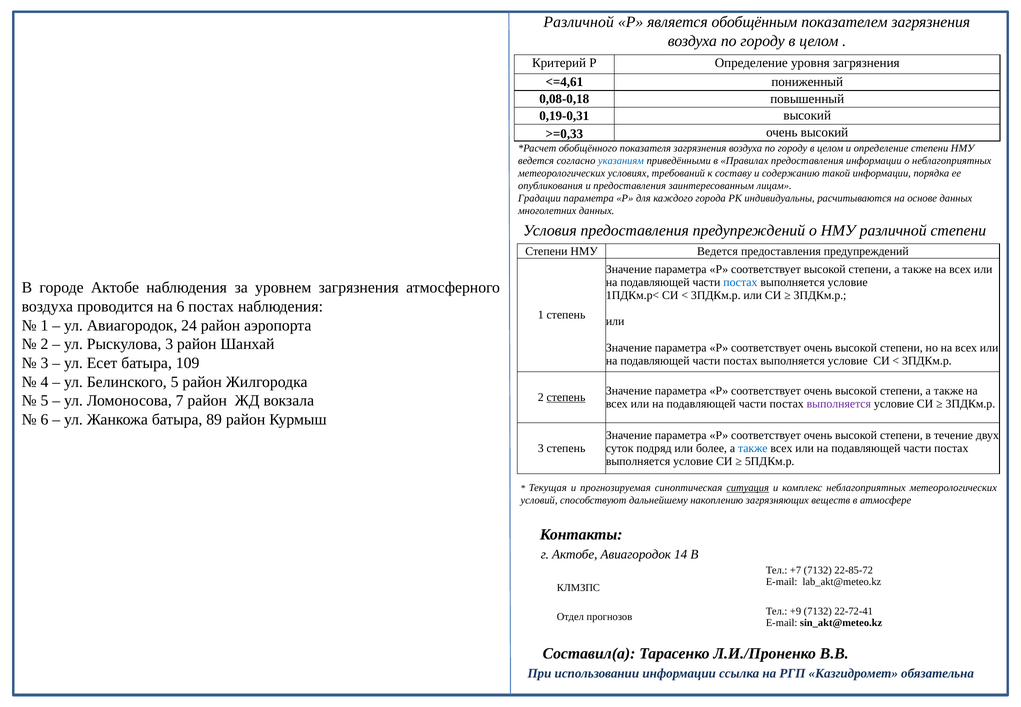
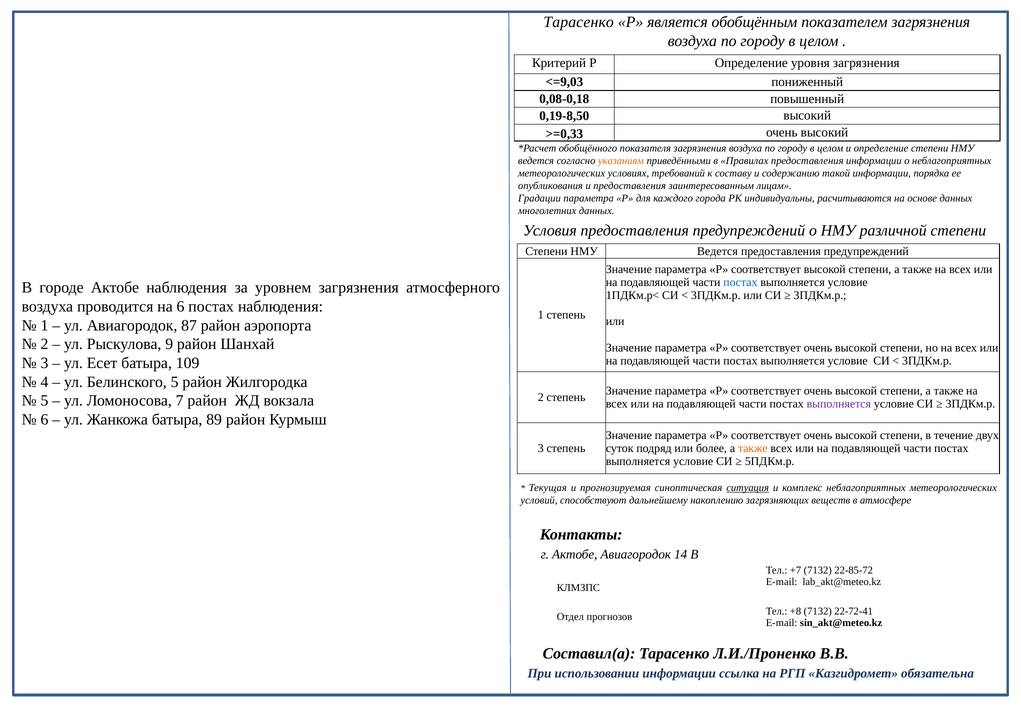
Различной at (579, 22): Различной -> Тарасенко
<=4,61: <=4,61 -> <=9,03
0,19-0,31: 0,19-0,31 -> 0,19-8,50
указаниям colour: blue -> orange
24: 24 -> 87
Рыскулова 3: 3 -> 9
степень at (566, 397) underline: present -> none
также at (753, 448) colour: blue -> orange
+9: +9 -> +8
